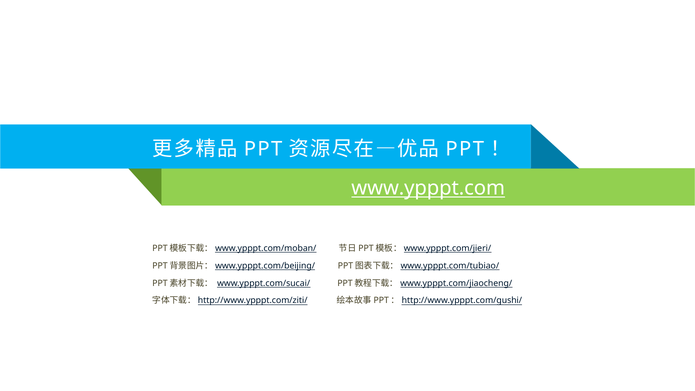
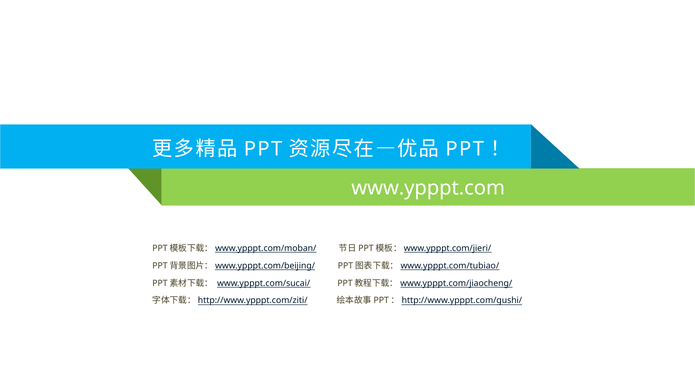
www.ypppt.com underline: present -> none
